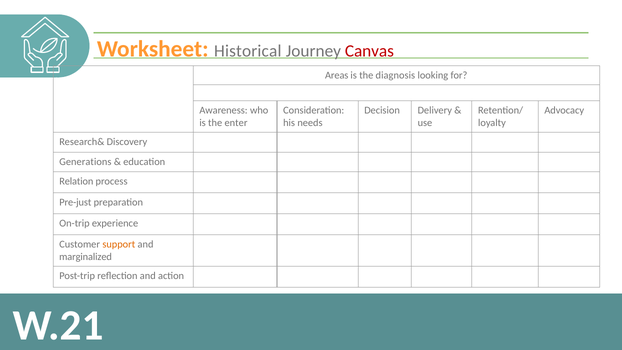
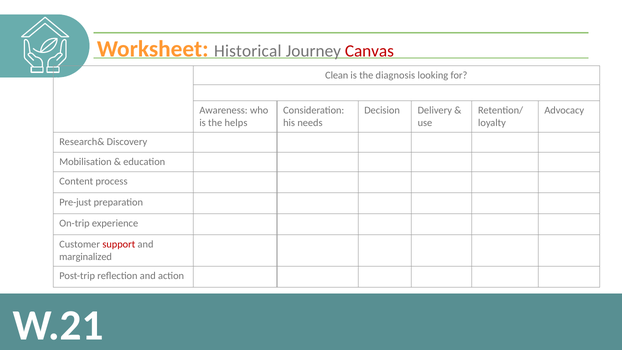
Areas: Areas -> Clean
enter: enter -> helps
Generations: Generations -> Mobilisation
Relation: Relation -> Content
support colour: orange -> red
